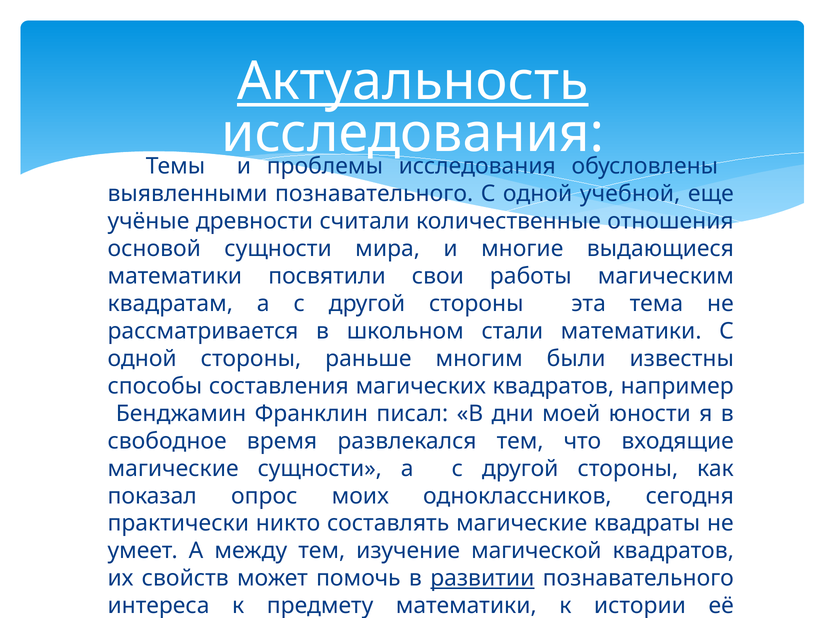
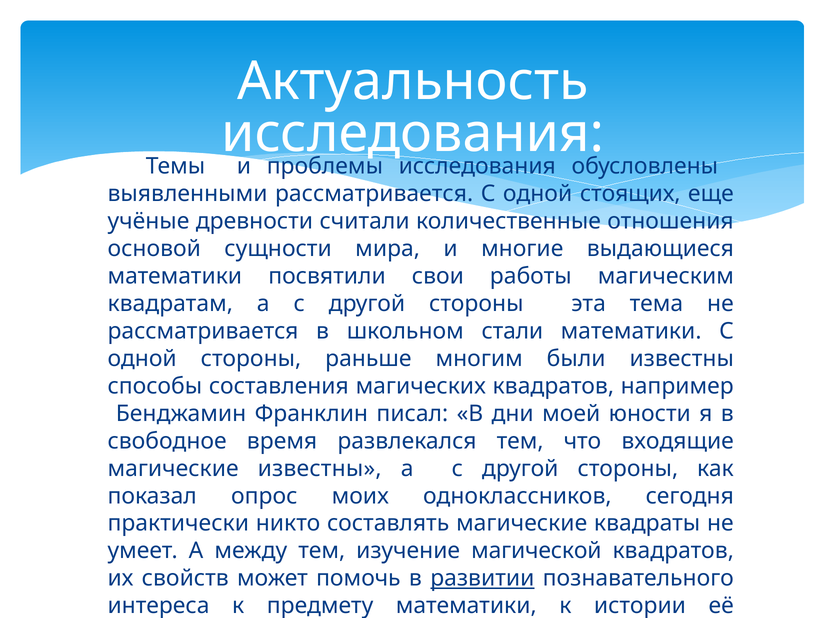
Актуальность underline: present -> none
выявленными познавательного: познавательного -> рассматривается
учебной: учебной -> стоящих
магические сущности: сущности -> известны
